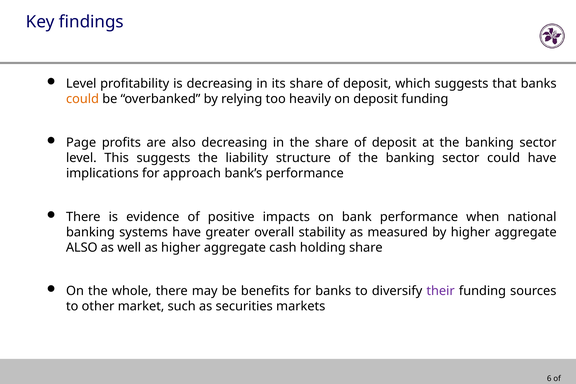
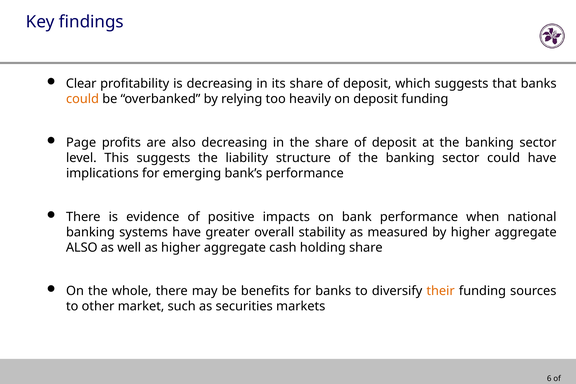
Level at (81, 84): Level -> Clear
approach: approach -> emerging
their colour: purple -> orange
